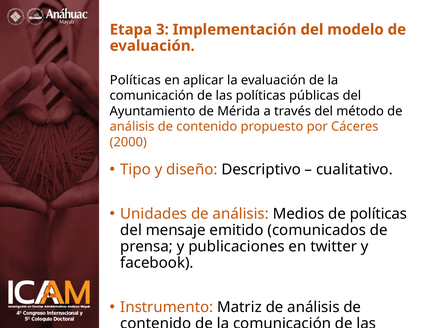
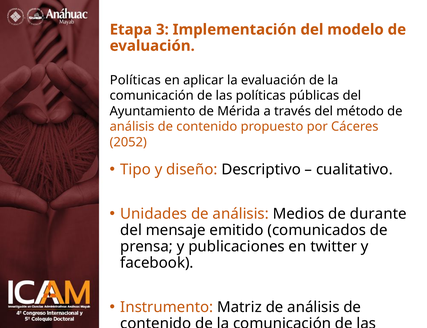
2000: 2000 -> 2052
de políticas: políticas -> durante
